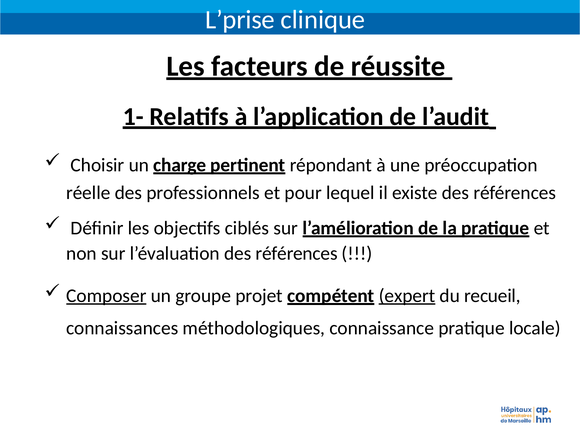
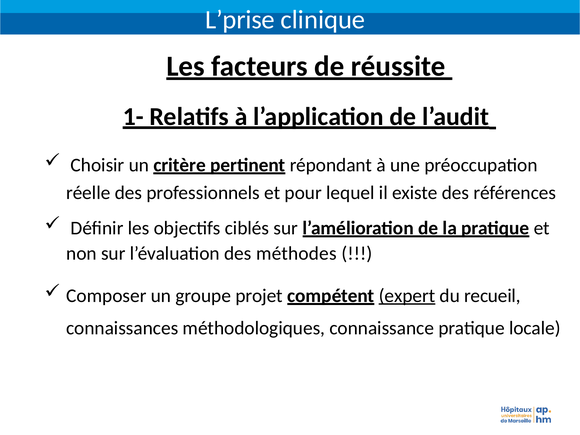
charge: charge -> critère
l’évaluation des références: références -> méthodes
Composer underline: present -> none
